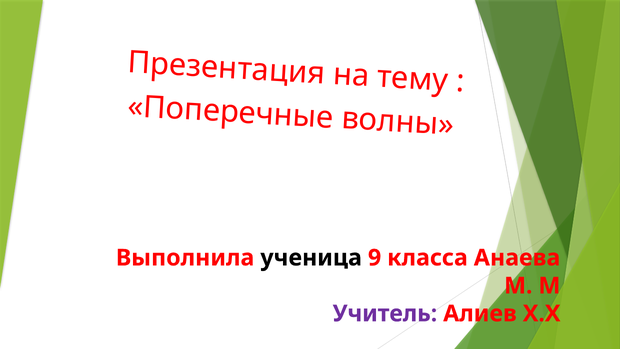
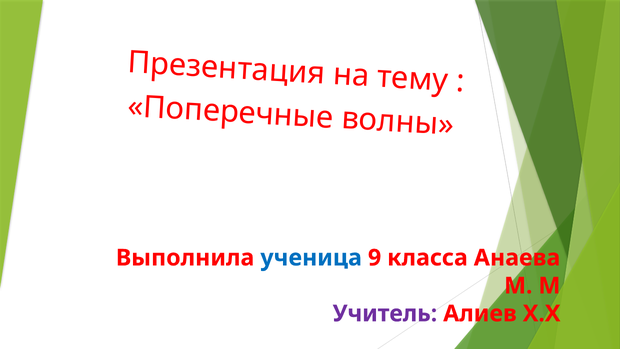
ученица colour: black -> blue
